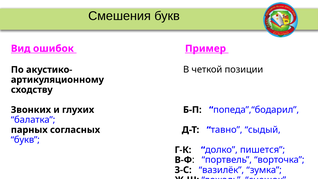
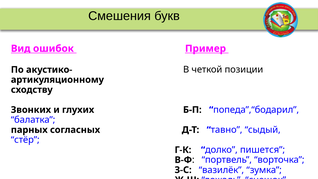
букв at (25, 140): букв -> стёр
